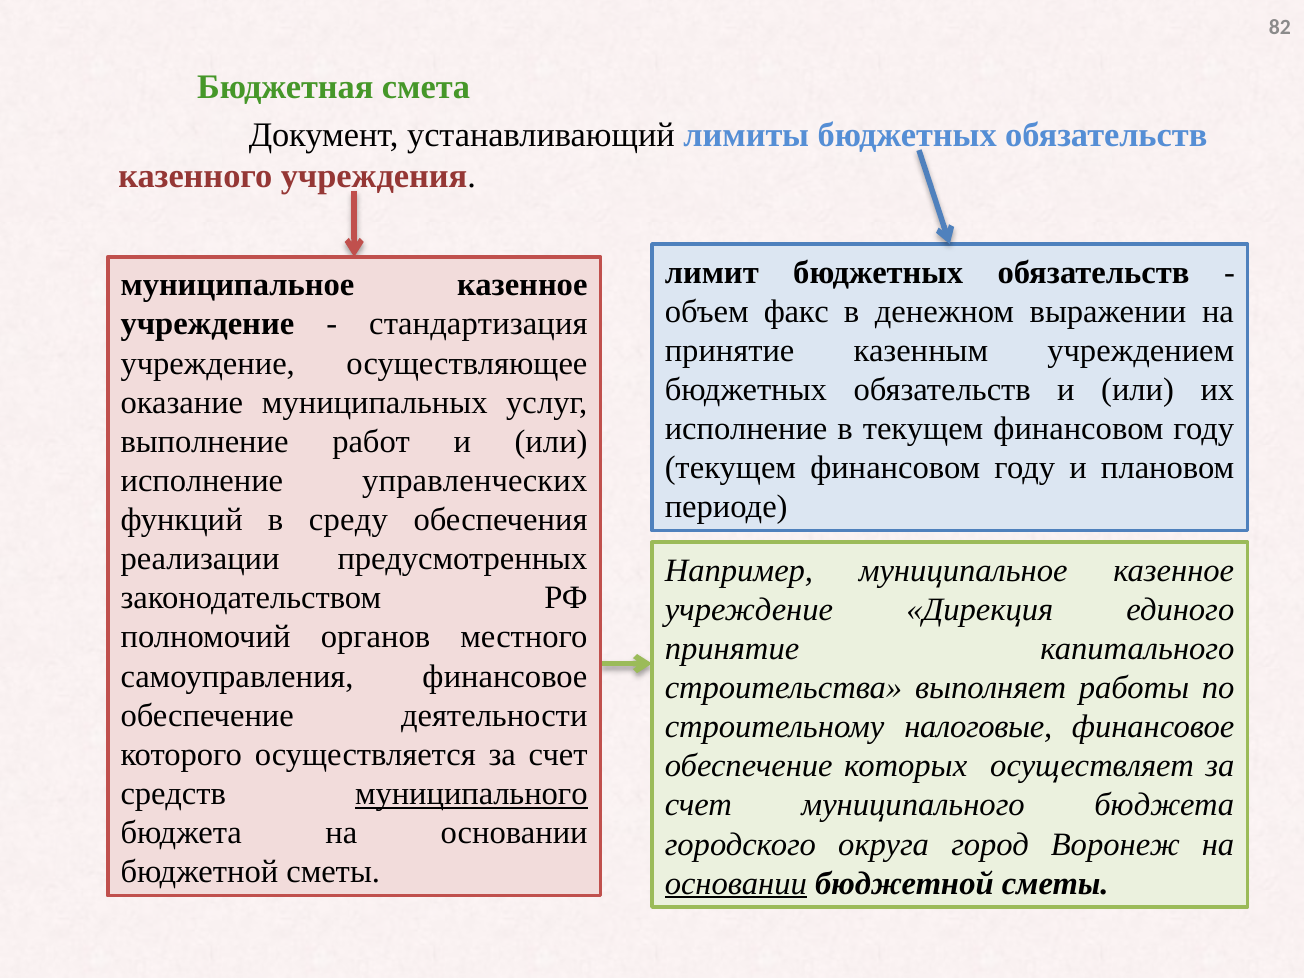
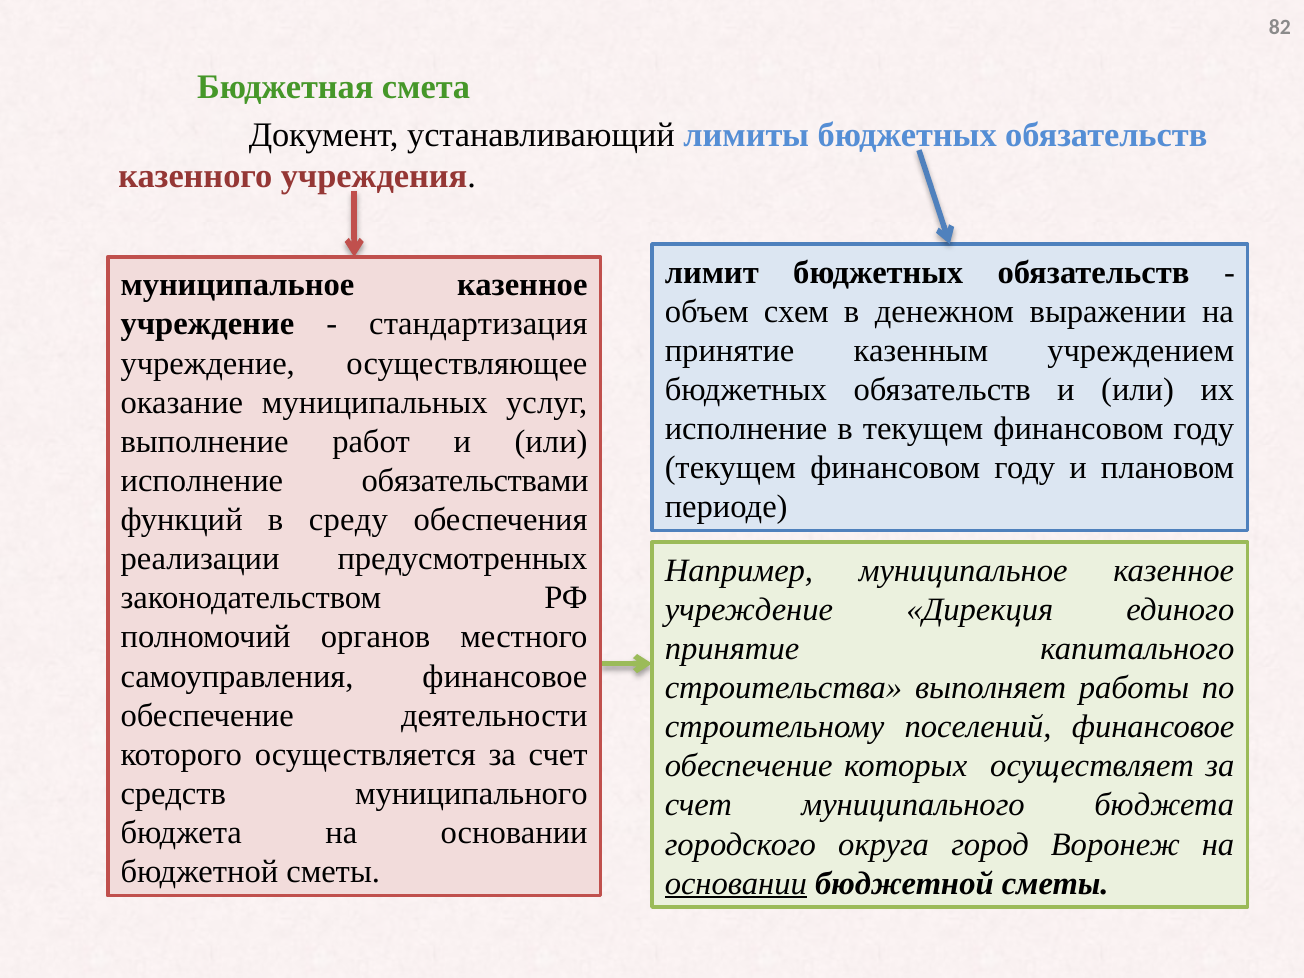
факс: факс -> схем
управленческих: управленческих -> обязательствами
налоговые: налоговые -> поселений
муниципального at (471, 794) underline: present -> none
